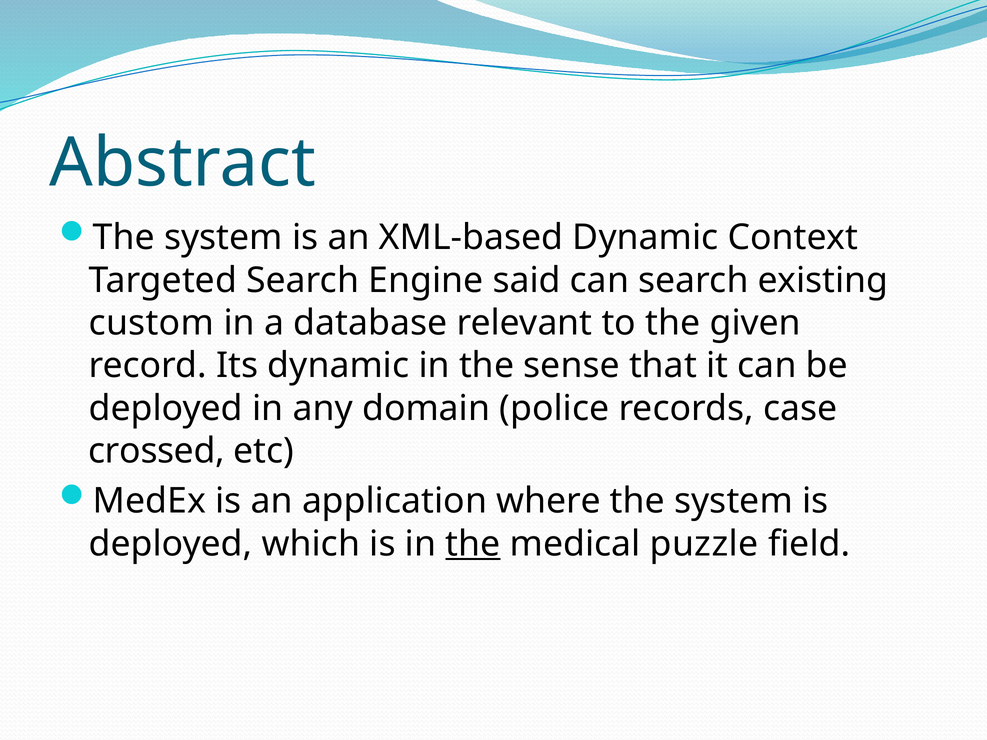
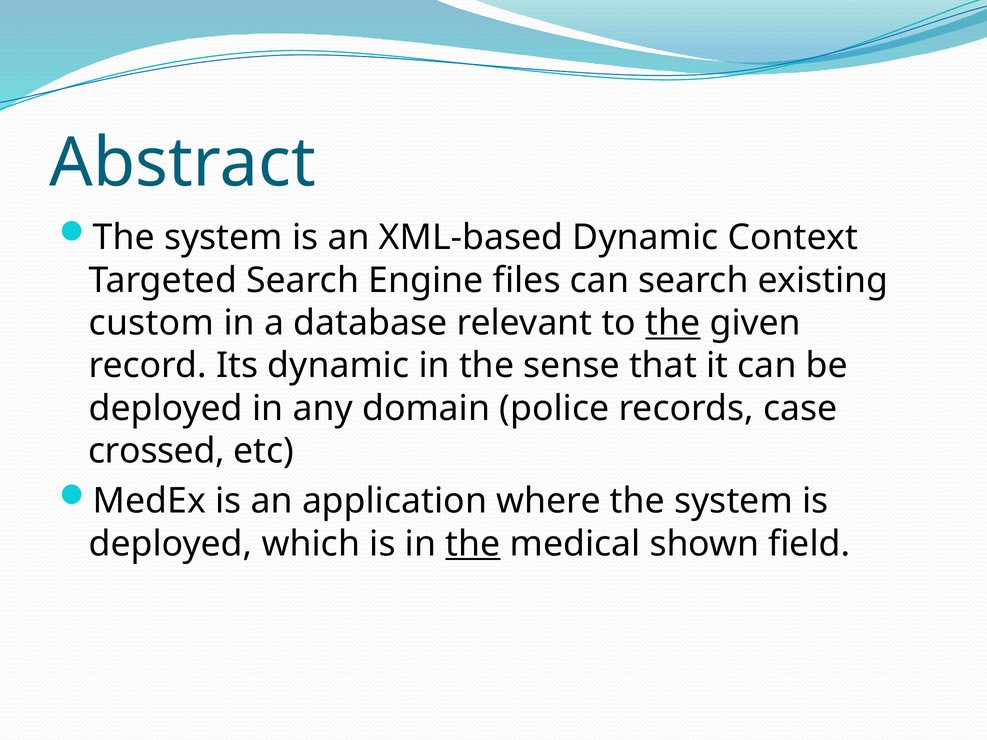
said: said -> files
the at (673, 323) underline: none -> present
puzzle: puzzle -> shown
